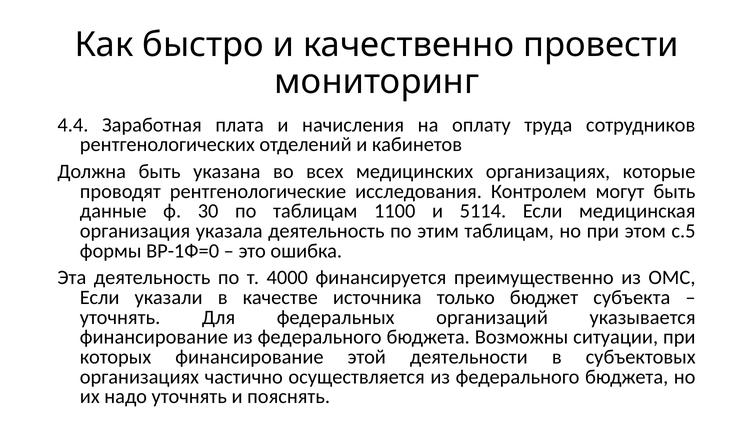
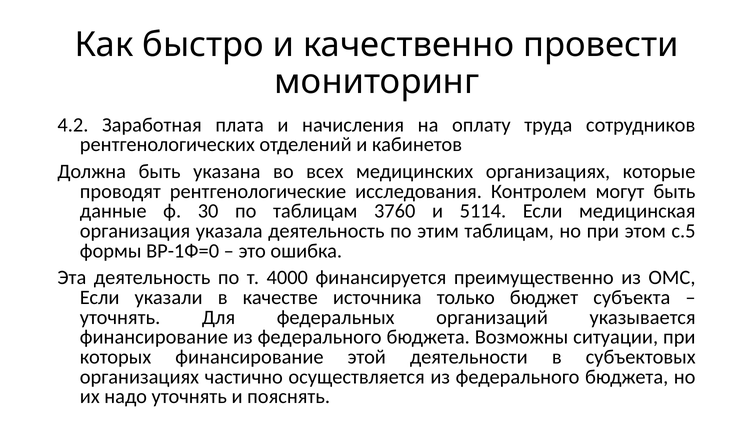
4.4: 4.4 -> 4.2
1100: 1100 -> 3760
